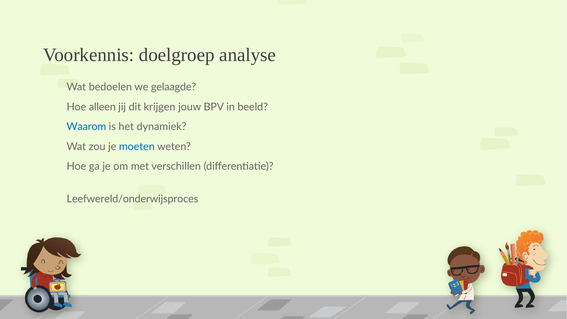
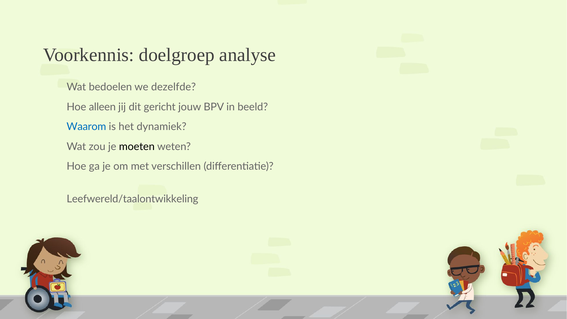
gelaagde: gelaagde -> dezelfde
krijgen: krijgen -> gericht
moeten colour: blue -> black
Leefwereld/onderwijsproces: Leefwereld/onderwijsproces -> Leefwereld/taalontwikkeling
